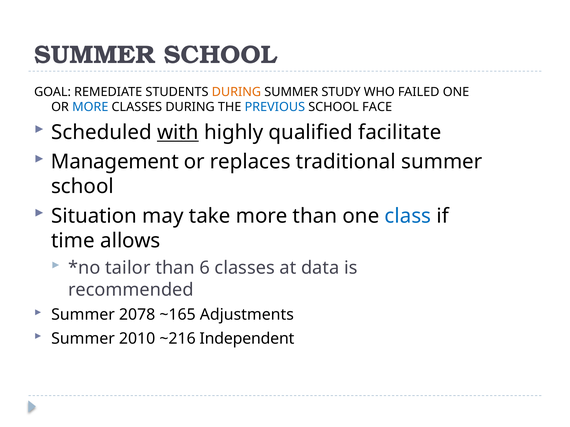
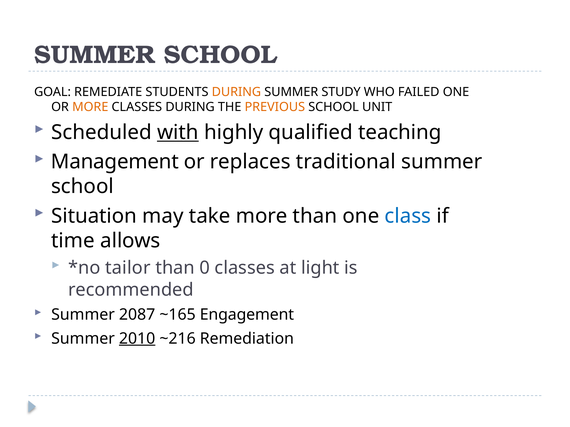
MORE at (90, 107) colour: blue -> orange
PREVIOUS colour: blue -> orange
FACE: FACE -> UNIT
facilitate: facilitate -> teaching
6: 6 -> 0
data: data -> light
2078: 2078 -> 2087
Adjustments: Adjustments -> Engagement
2010 underline: none -> present
Independent: Independent -> Remediation
